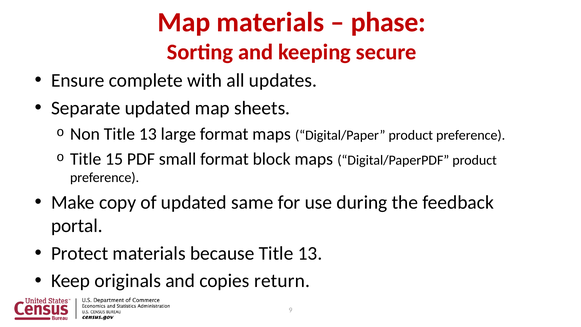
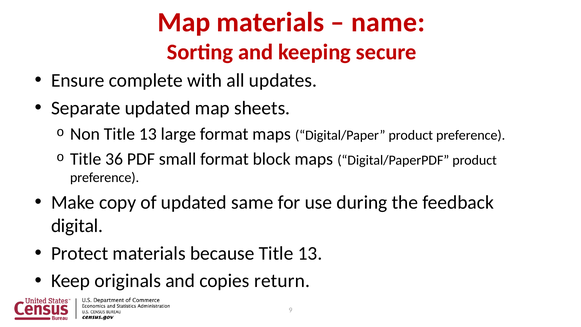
phase: phase -> name
15: 15 -> 36
portal: portal -> digital
